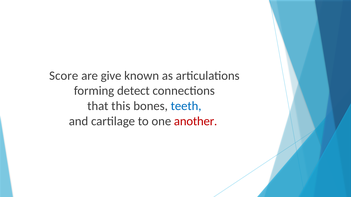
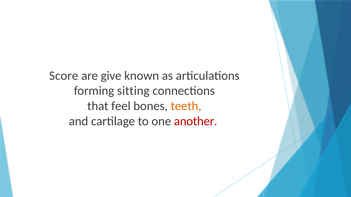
detect: detect -> sitting
this: this -> feel
teeth colour: blue -> orange
